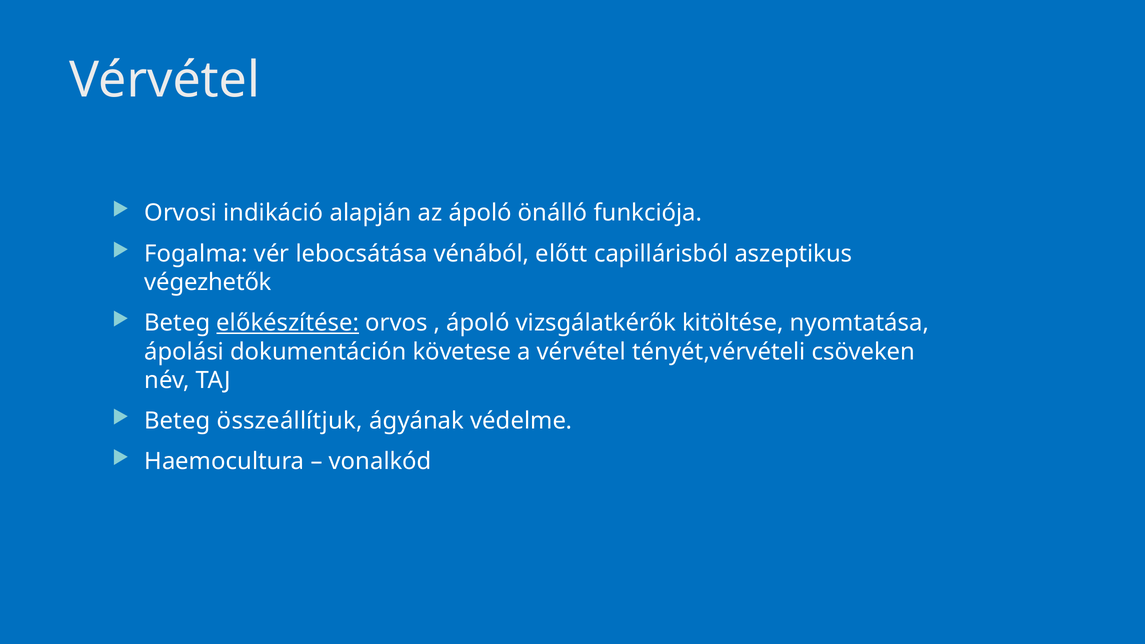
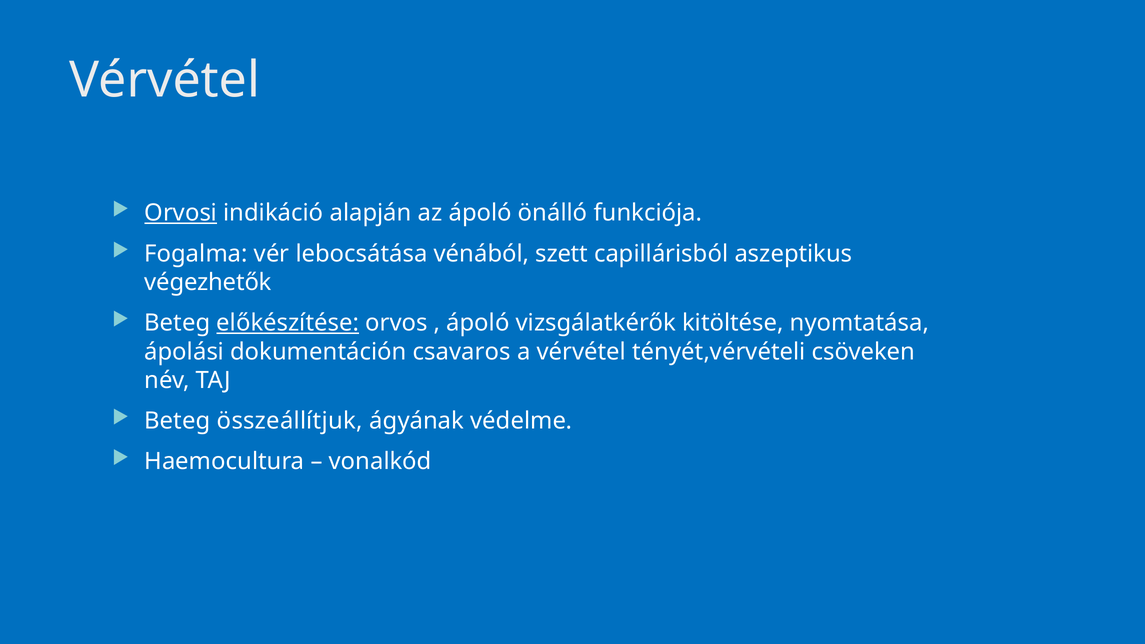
Orvosi underline: none -> present
előtt: előtt -> szett
követese: követese -> csavaros
